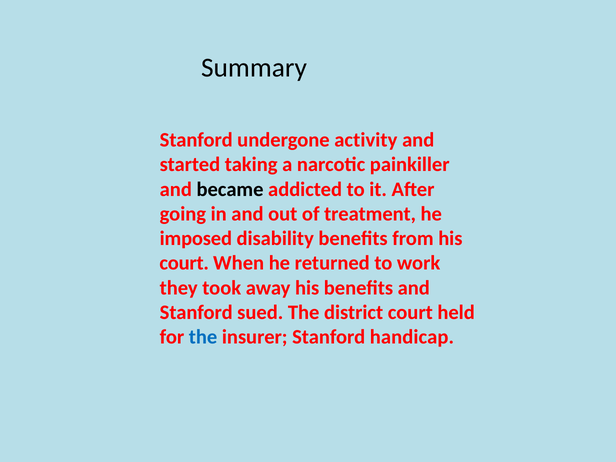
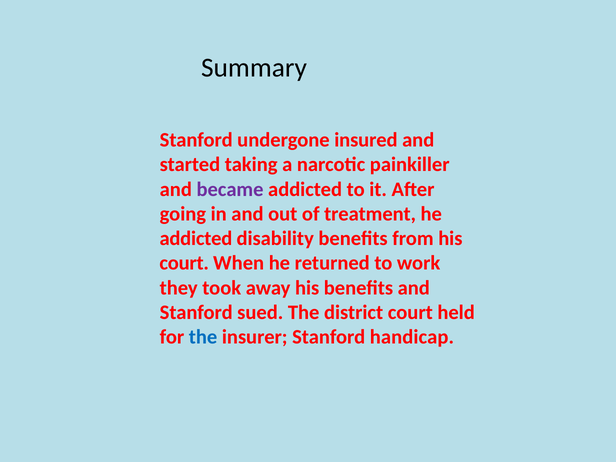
activity: activity -> insured
became colour: black -> purple
imposed at (196, 239): imposed -> addicted
